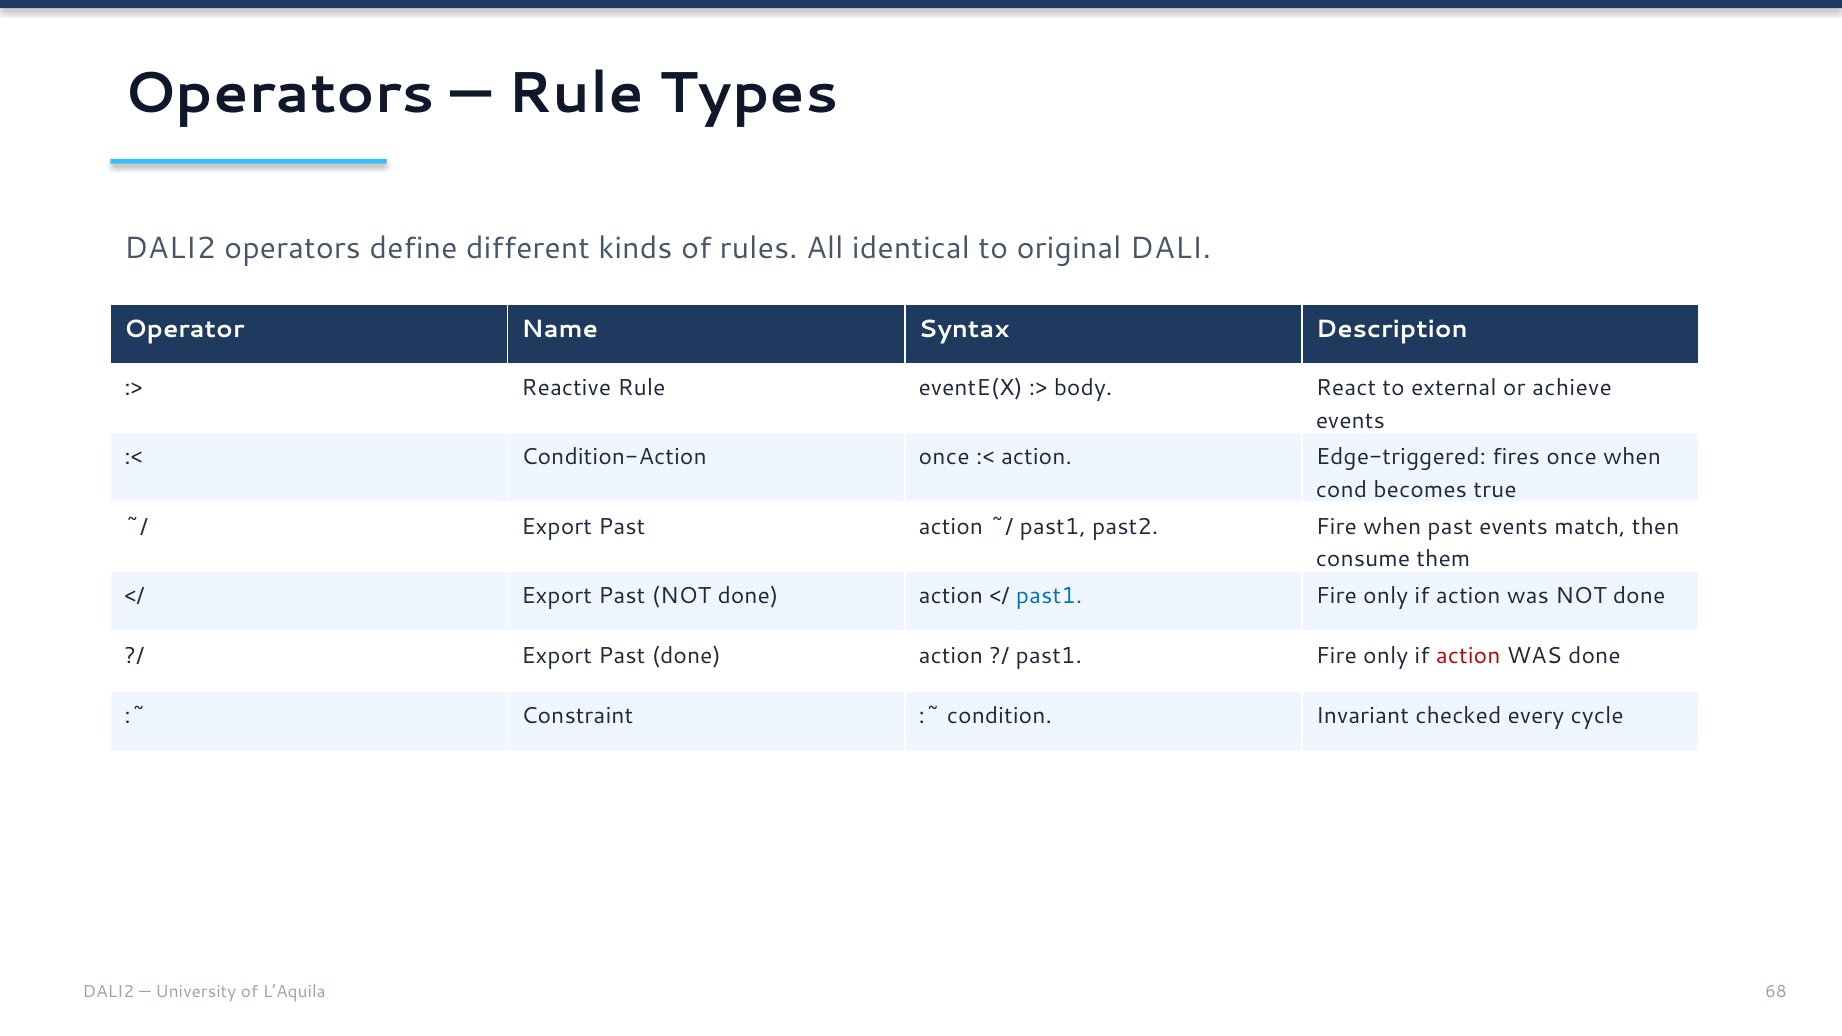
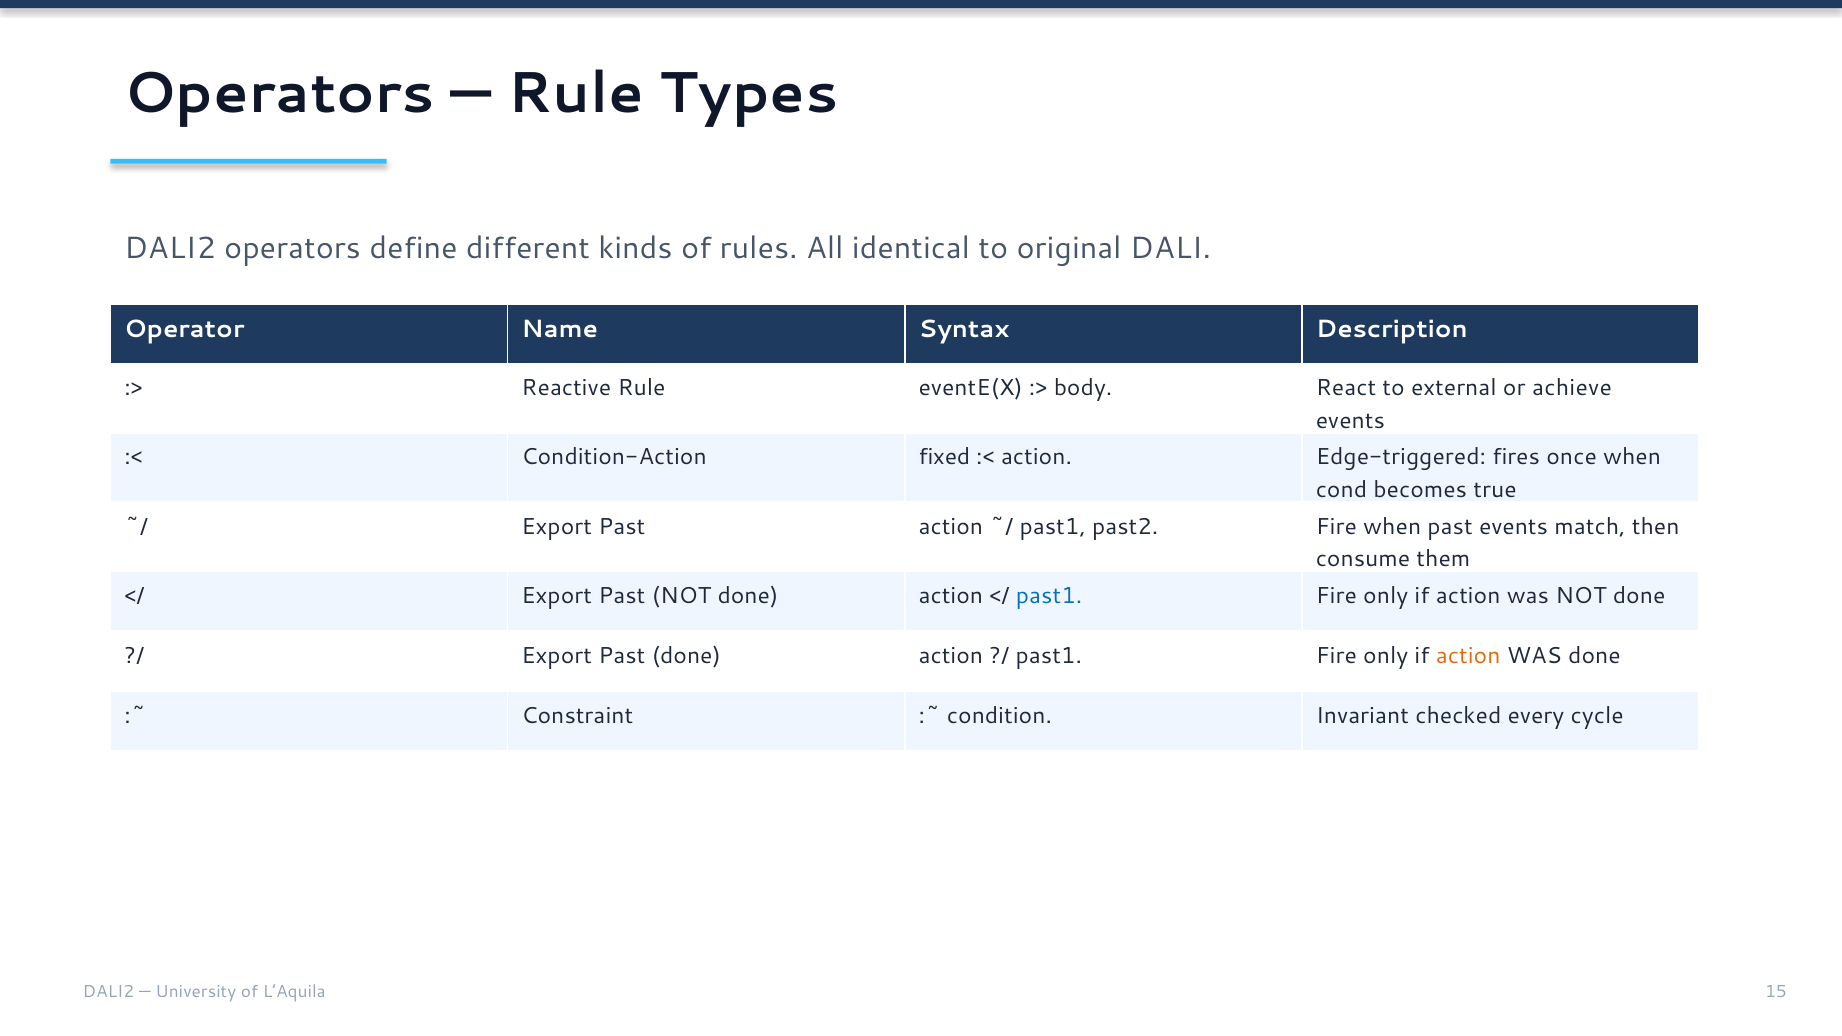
Condition-Action once: once -> fixed
action at (1468, 656) colour: red -> orange
68: 68 -> 15
